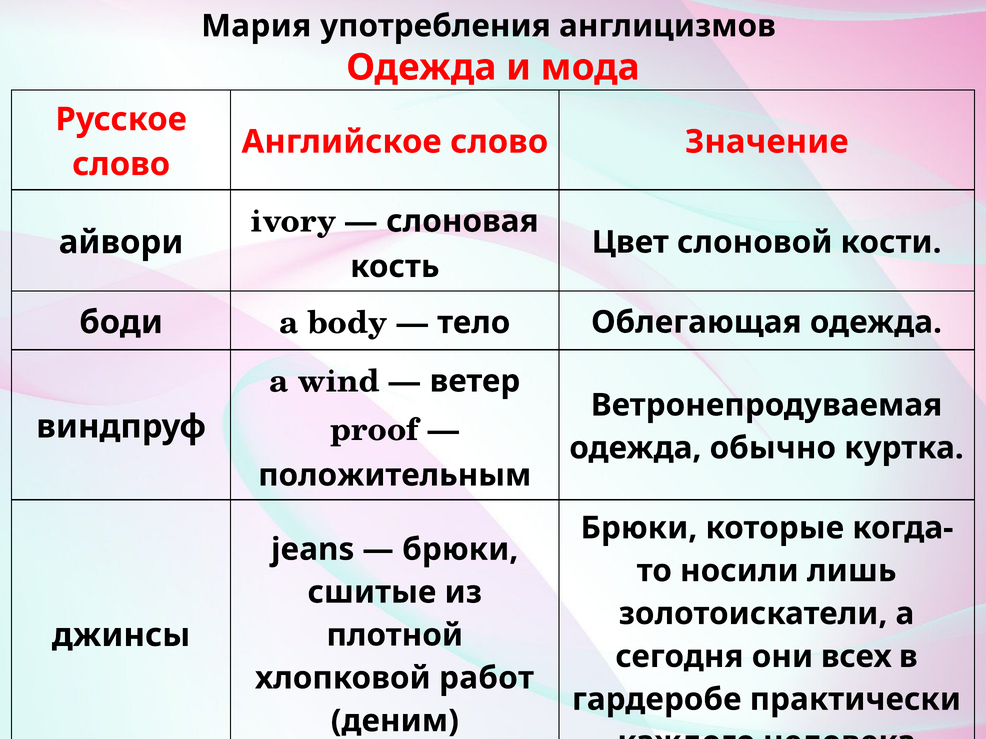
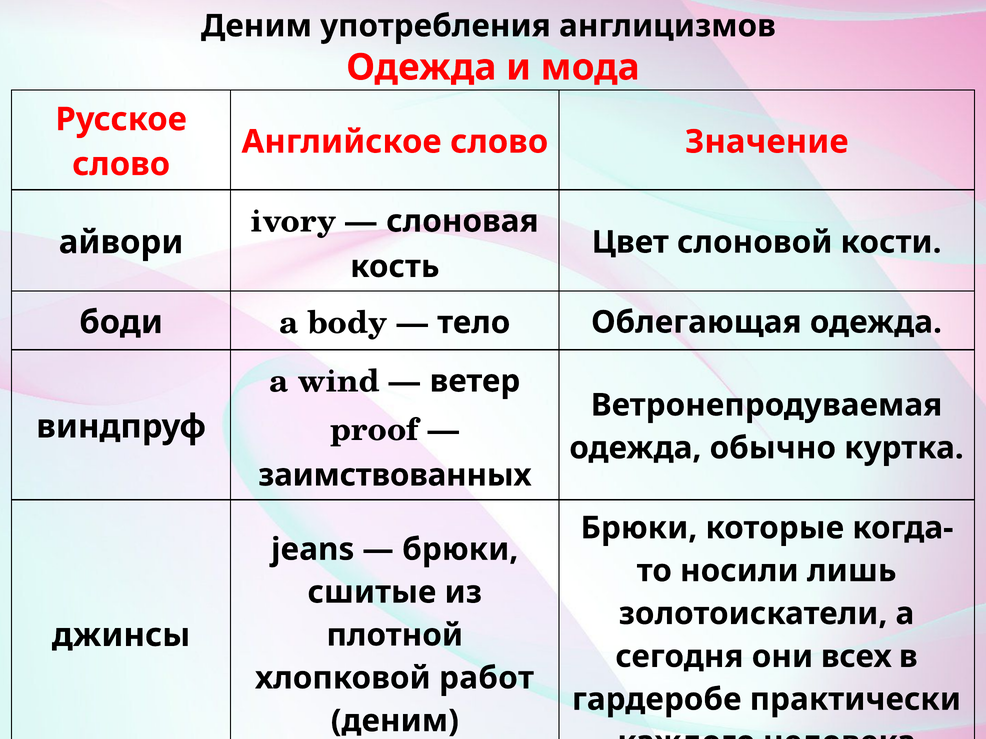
Мария at (256, 26): Мария -> Деним
положительным: положительным -> заимствованных
